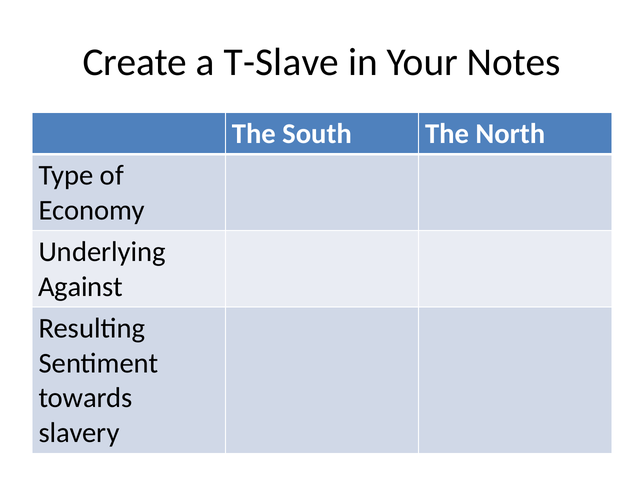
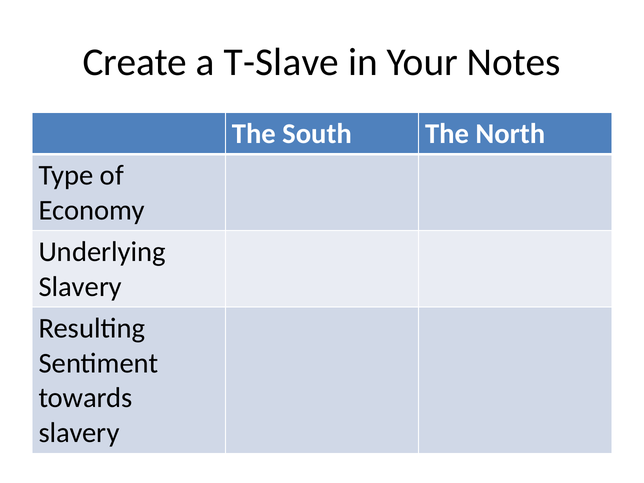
Against at (80, 287): Against -> Slavery
